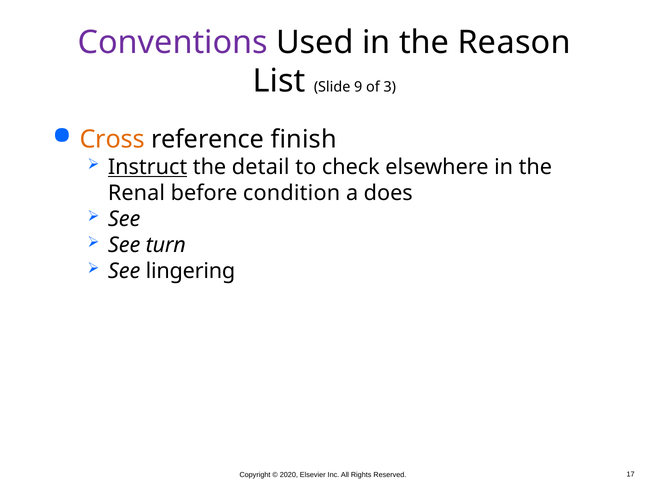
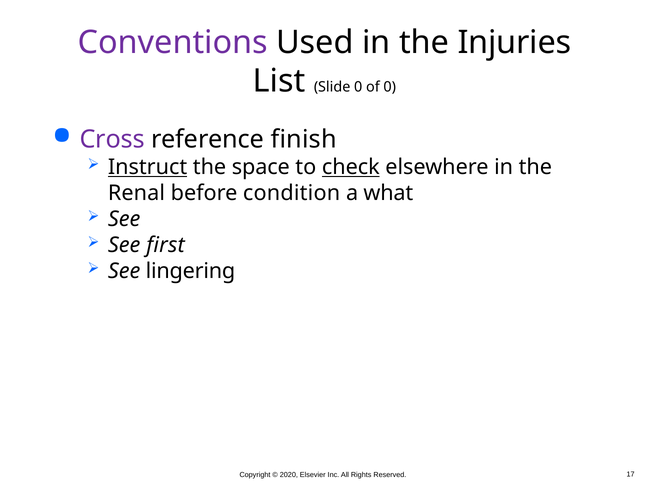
Reason: Reason -> Injuries
Slide 9: 9 -> 0
of 3: 3 -> 0
Cross colour: orange -> purple
detail: detail -> space
check underline: none -> present
does: does -> what
turn: turn -> first
